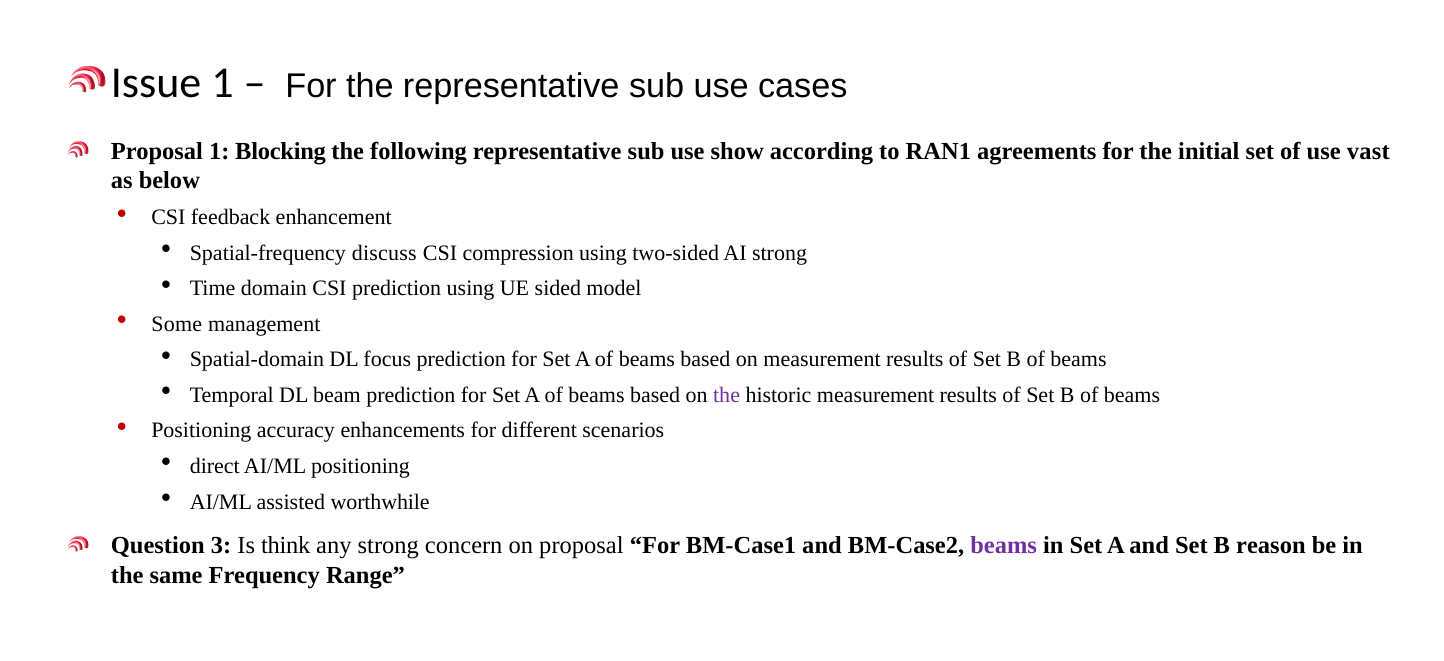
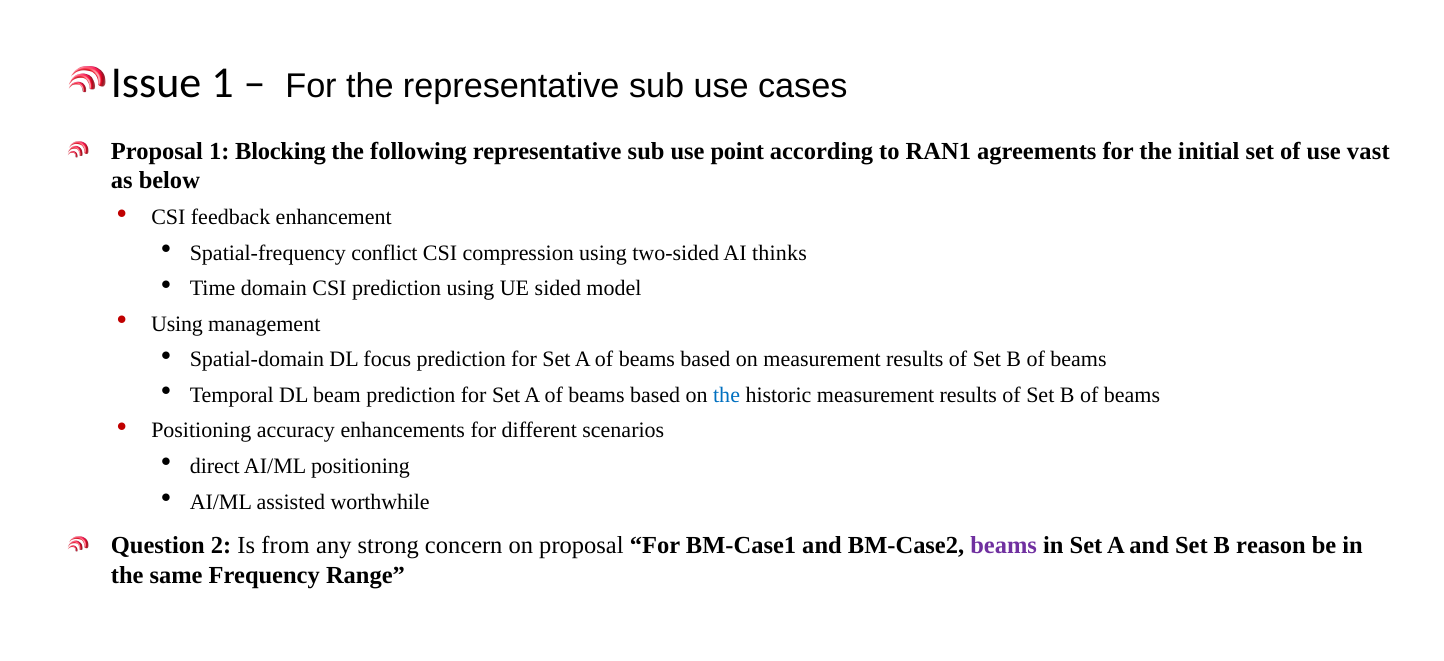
show: show -> point
discuss: discuss -> conflict
AI strong: strong -> thinks
Some at (177, 324): Some -> Using
the at (727, 395) colour: purple -> blue
3: 3 -> 2
think: think -> from
